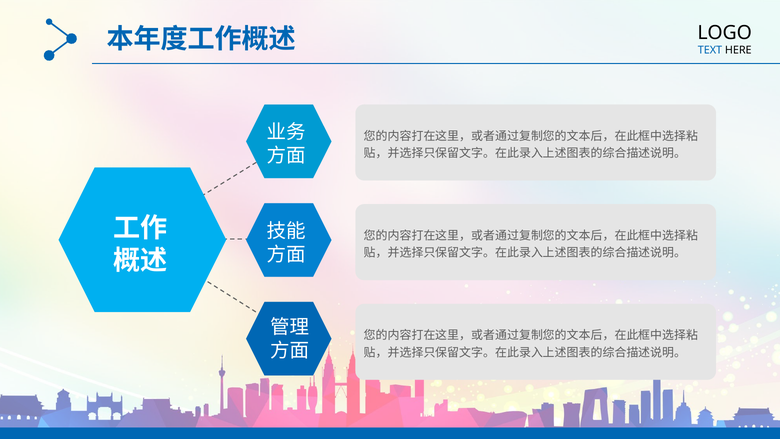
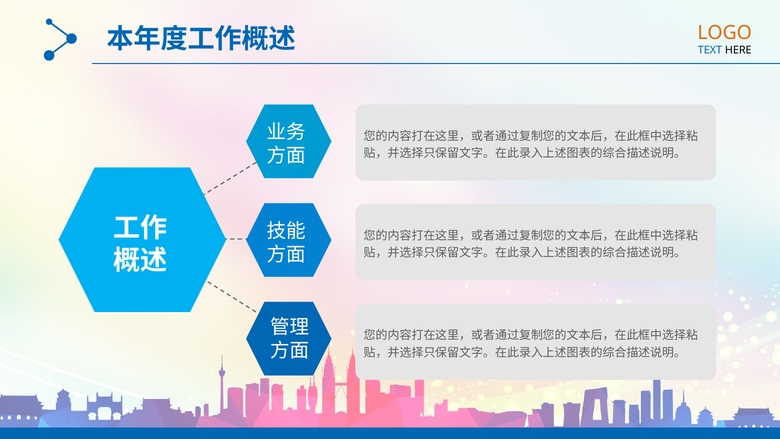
LOGO colour: black -> orange
